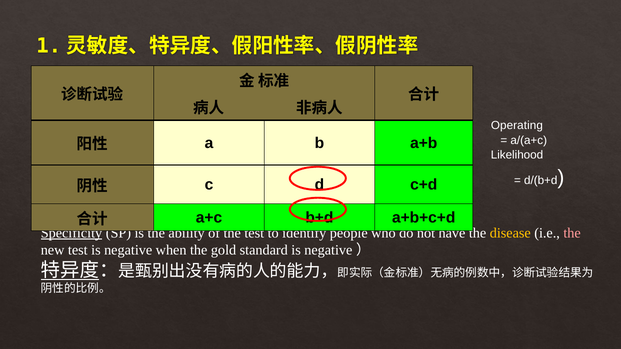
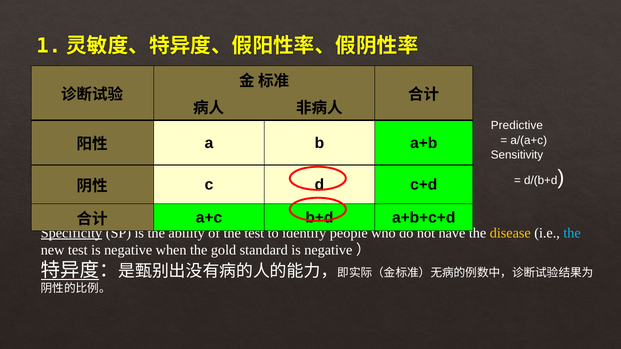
Operating: Operating -> Predictive
Likelihood: Likelihood -> Sensitivity
the at (572, 233) colour: pink -> light blue
